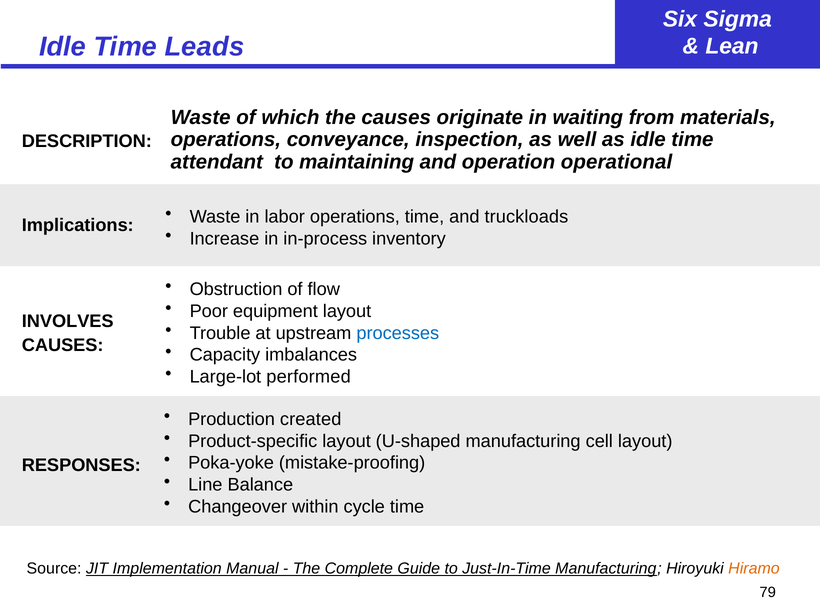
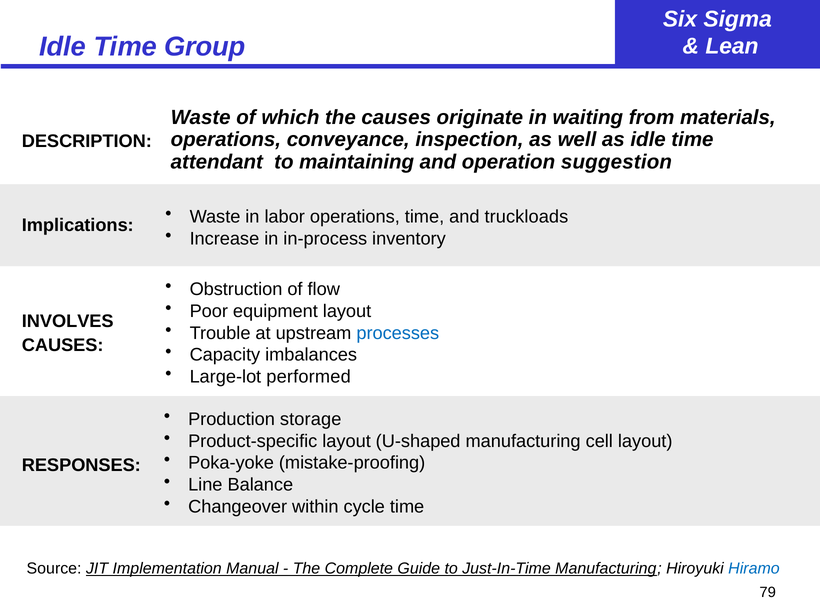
Leads: Leads -> Group
operational: operational -> suggestion
created: created -> storage
Hiramo colour: orange -> blue
